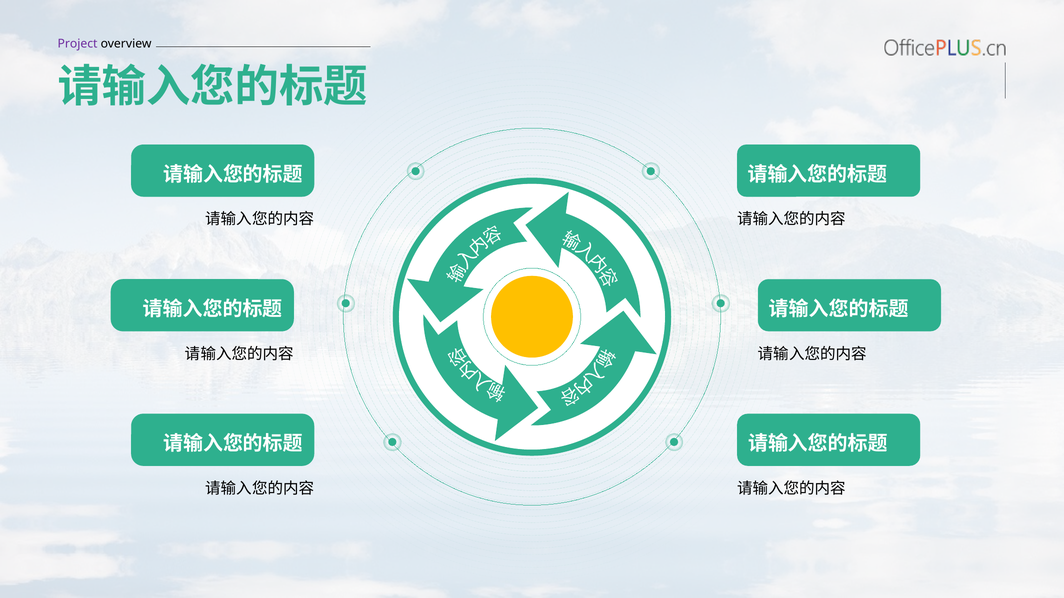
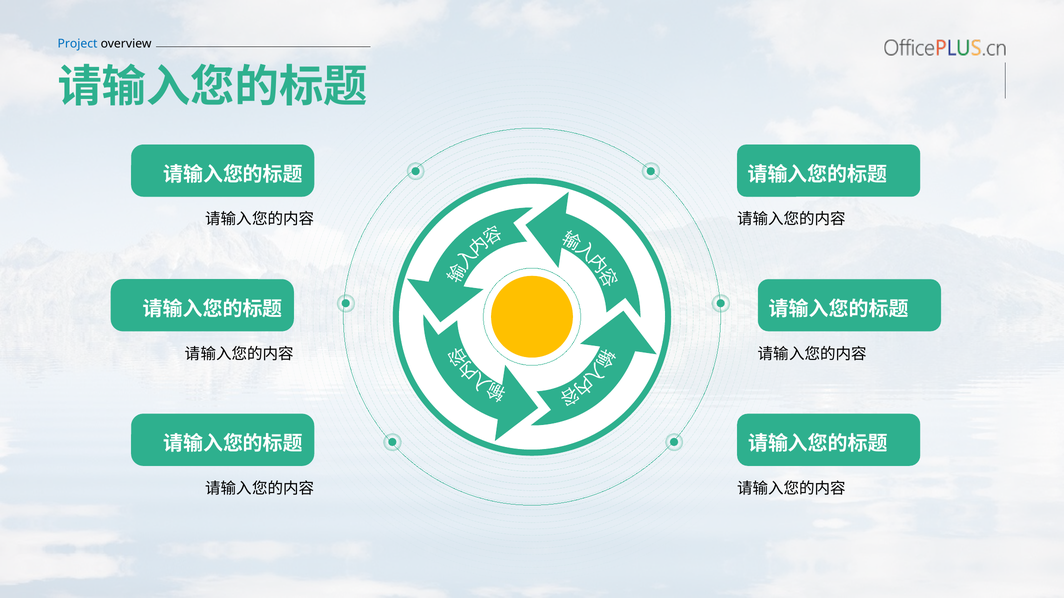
Project colour: purple -> blue
